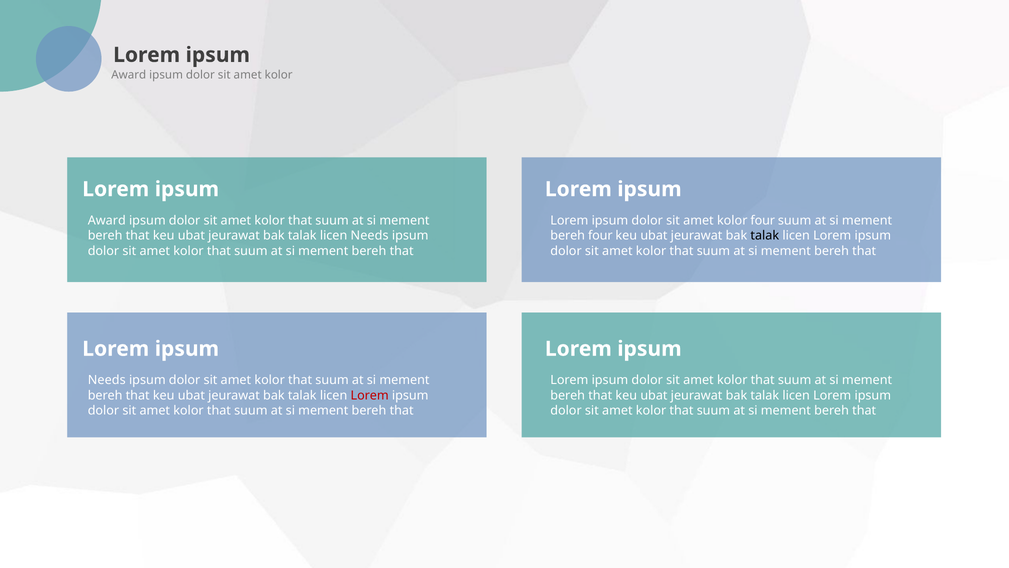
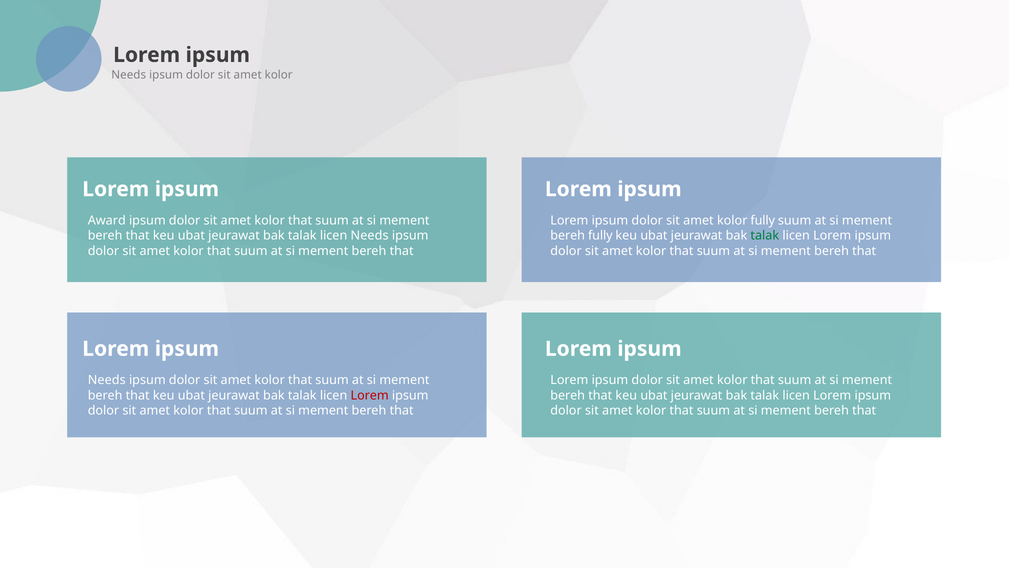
Award at (129, 75): Award -> Needs
kolor four: four -> fully
bereh four: four -> fully
talak at (765, 236) colour: black -> green
